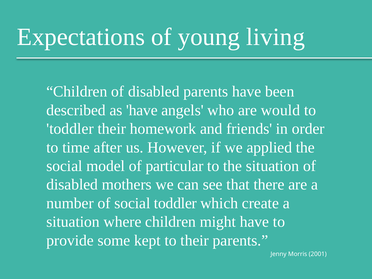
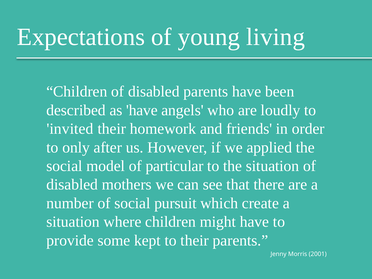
would: would -> loudly
toddler at (70, 129): toddler -> invited
time: time -> only
social toddler: toddler -> pursuit
